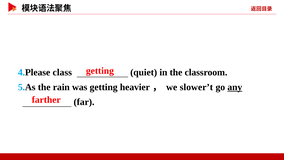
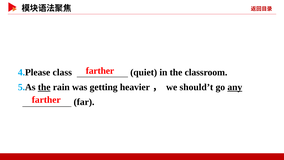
getting at (100, 71): getting -> farther
the at (44, 87) underline: none -> present
slower’t: slower’t -> should’t
